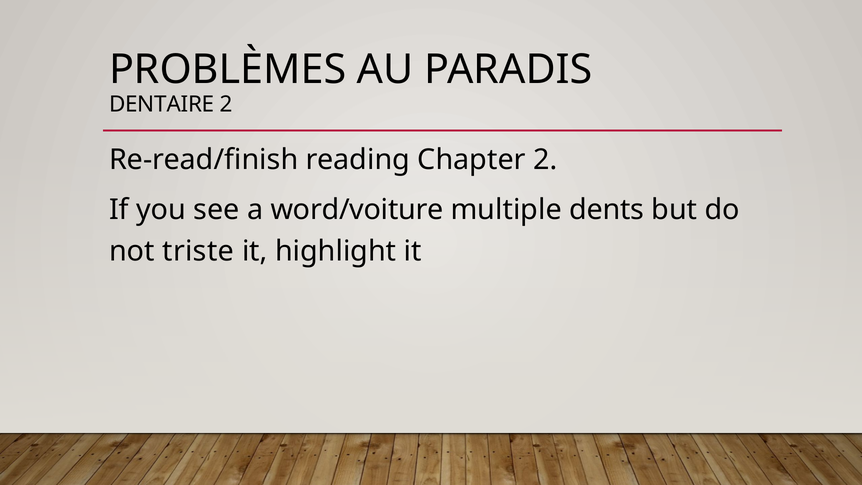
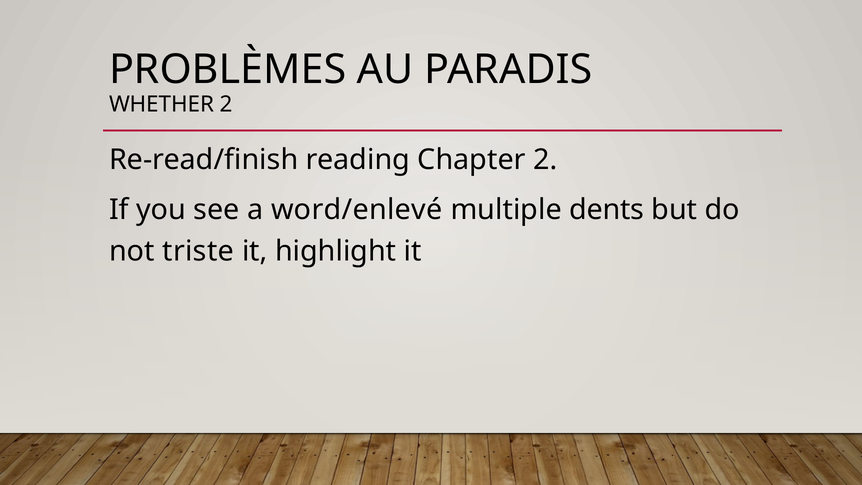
DENTAIRE: DENTAIRE -> WHETHER
word/voiture: word/voiture -> word/enlevé
